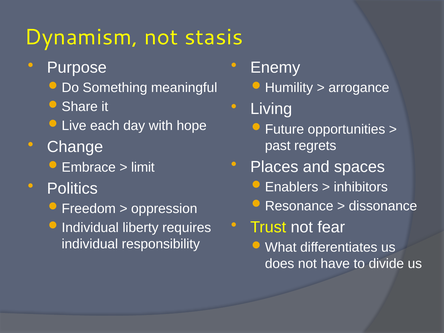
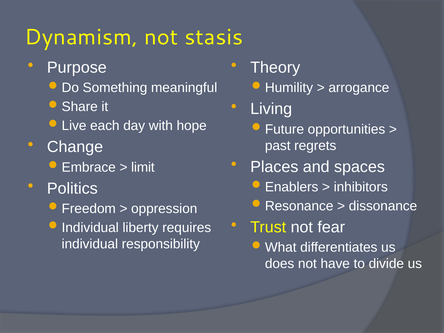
Enemy: Enemy -> Theory
